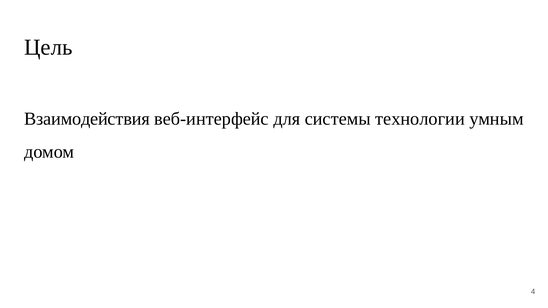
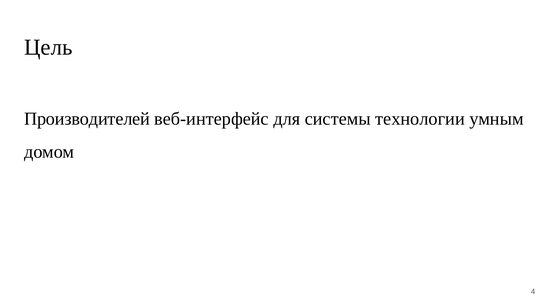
Взаимодействия: Взаимодействия -> Производителей
